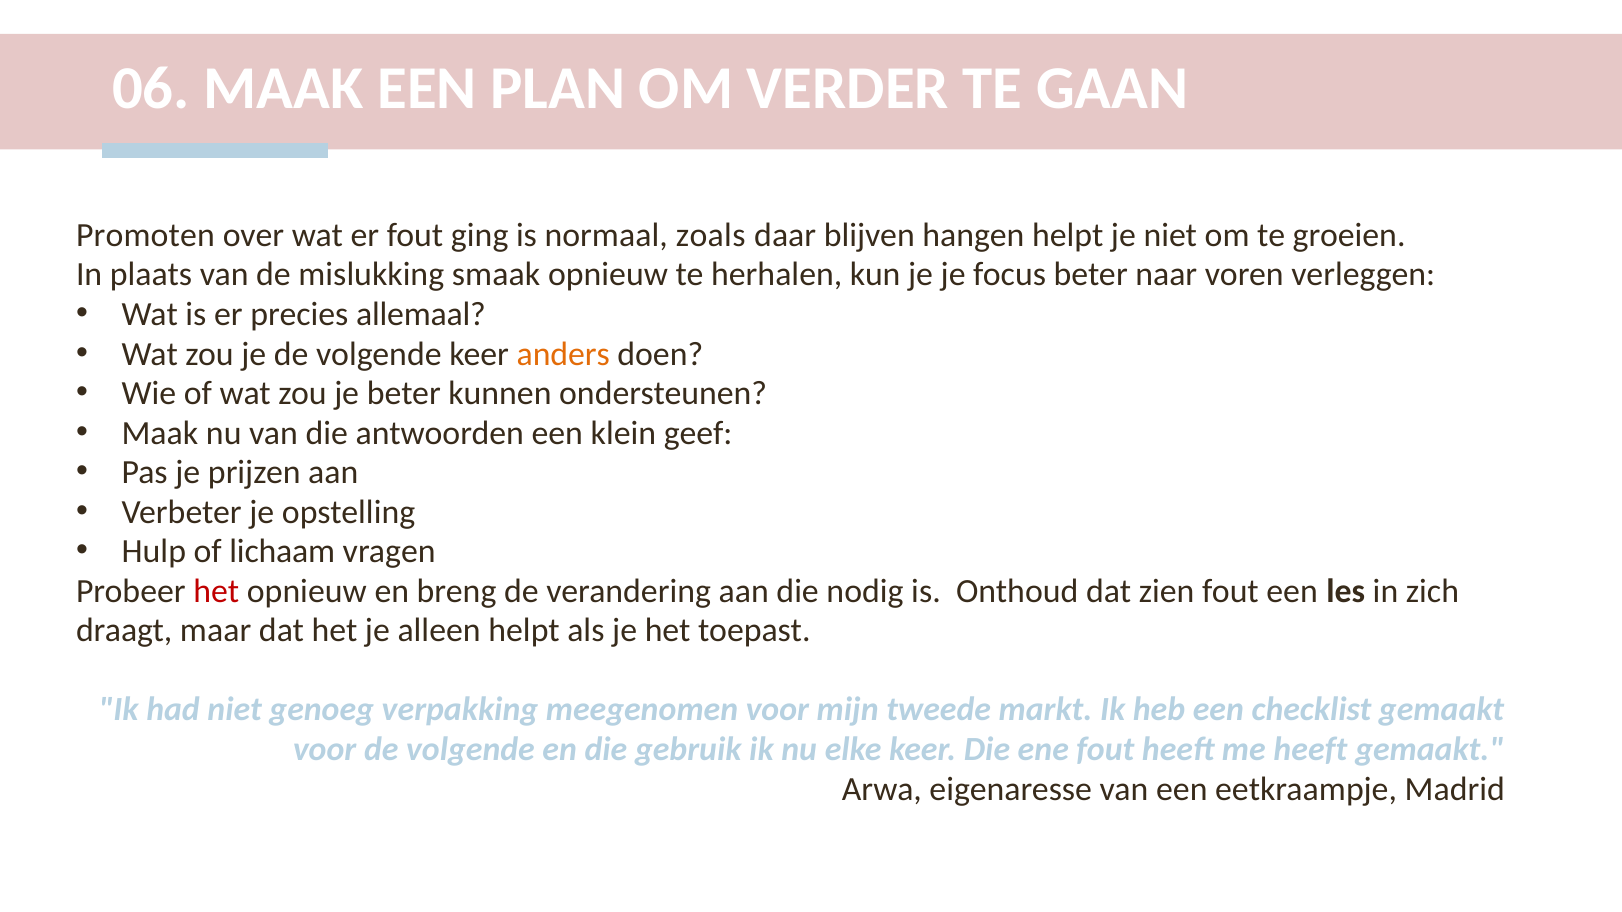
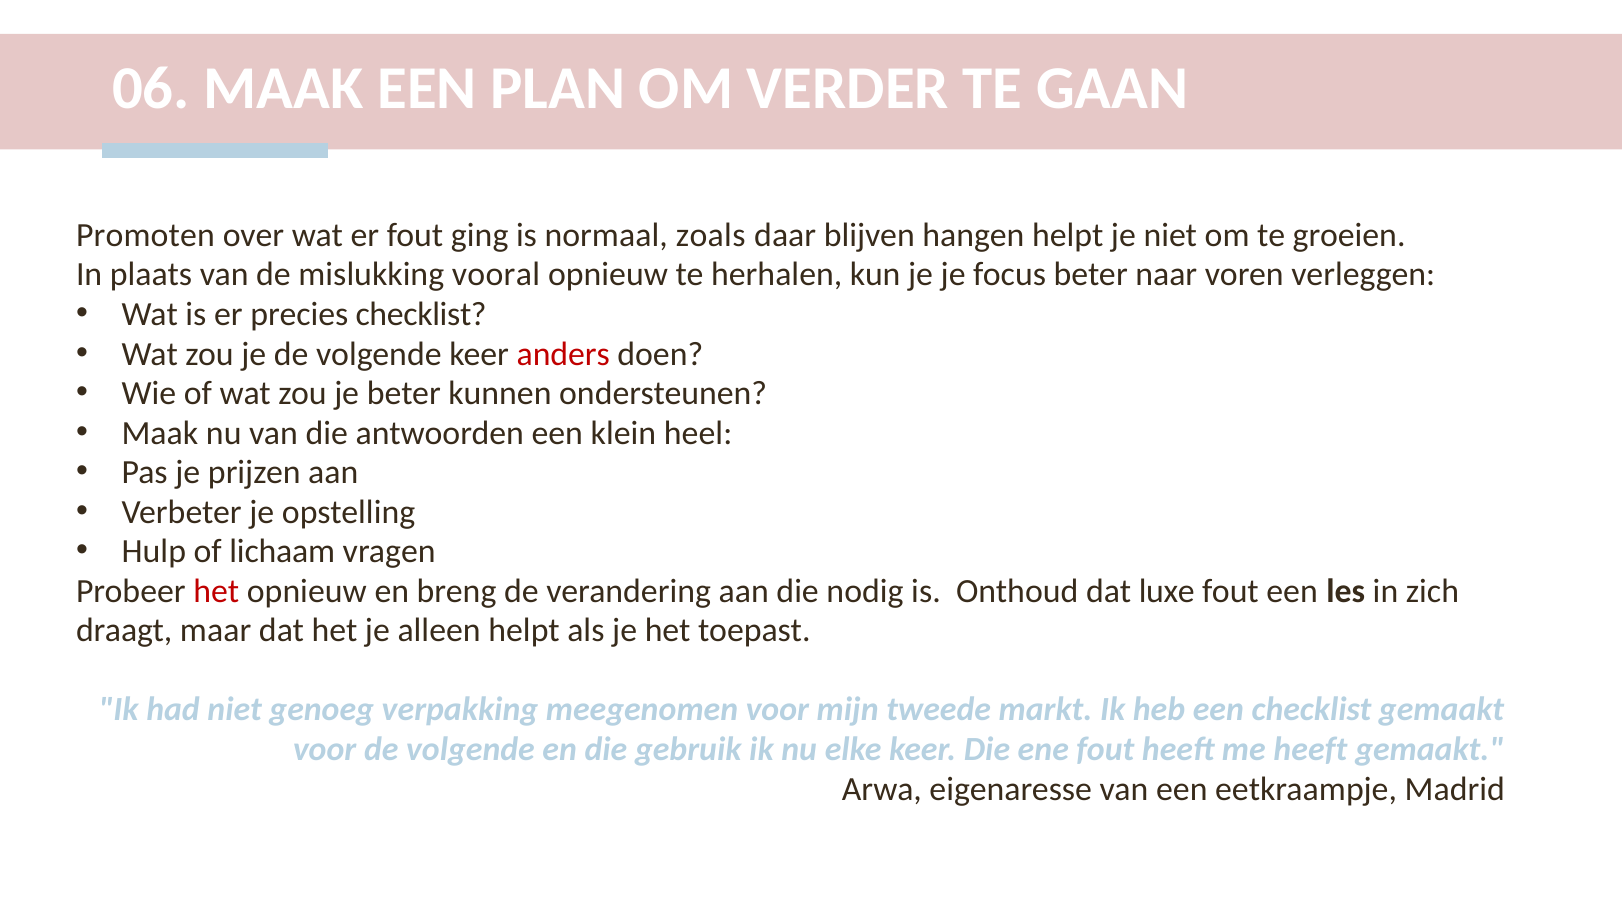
smaak: smaak -> vooral
precies allemaal: allemaal -> checklist
anders colour: orange -> red
geef: geef -> heel
zien: zien -> luxe
